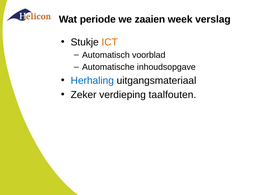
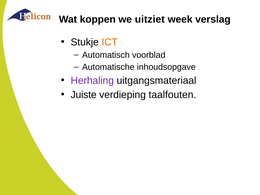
periode: periode -> koppen
zaaien: zaaien -> uitziet
Herhaling colour: blue -> purple
Zeker: Zeker -> Juiste
